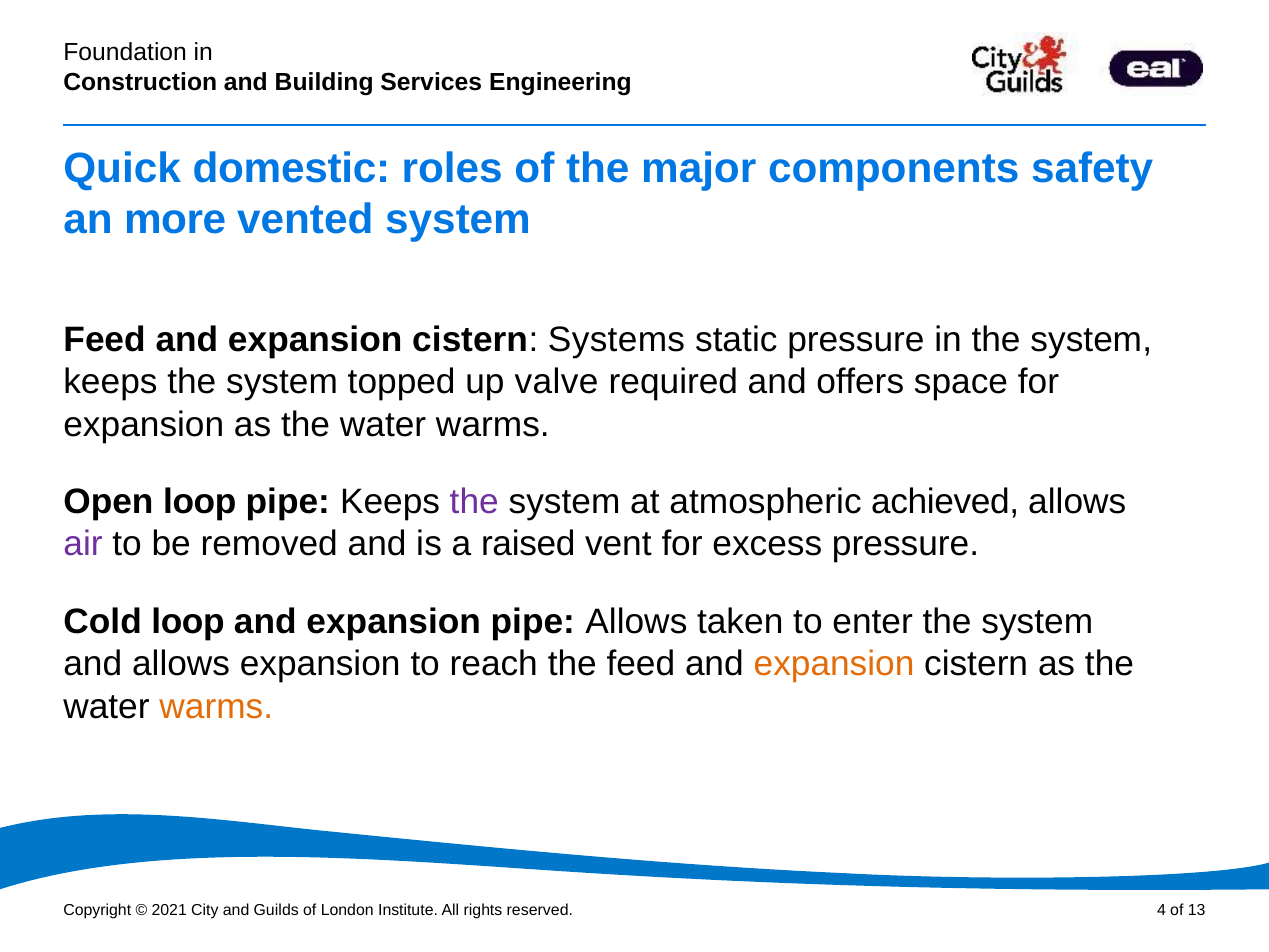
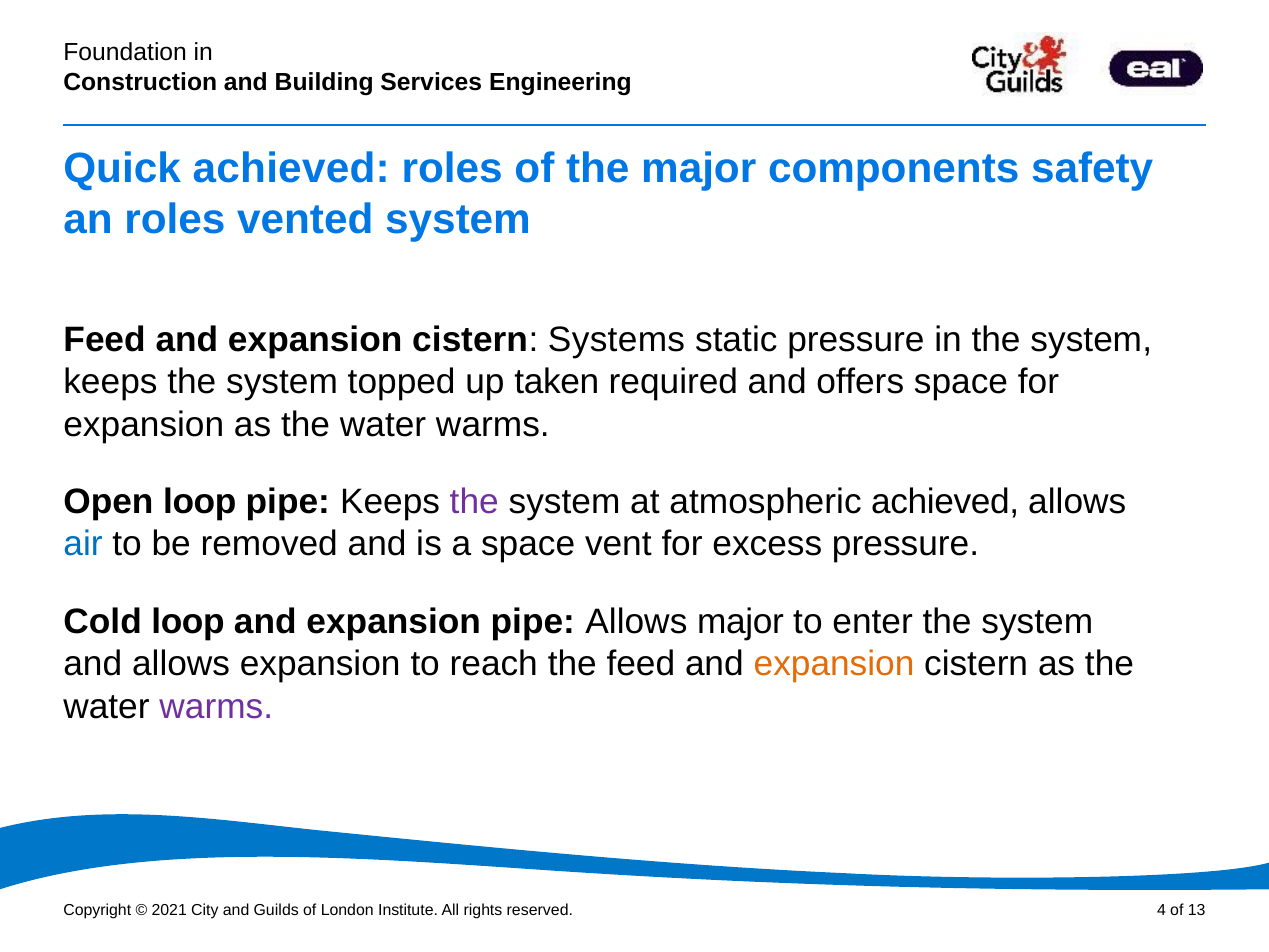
Quick domestic: domestic -> achieved
an more: more -> roles
valve: valve -> taken
air colour: purple -> blue
a raised: raised -> space
Allows taken: taken -> major
warms at (216, 706) colour: orange -> purple
